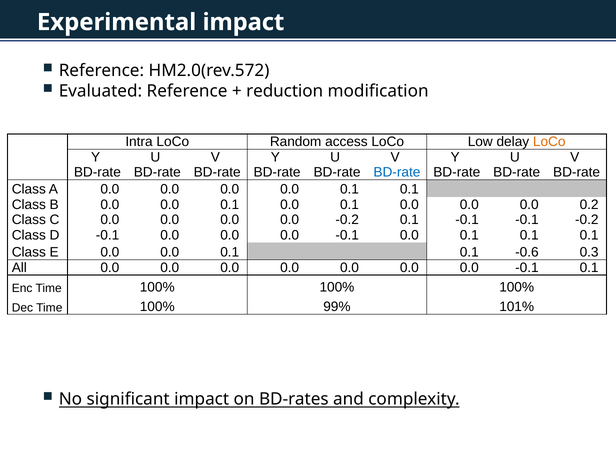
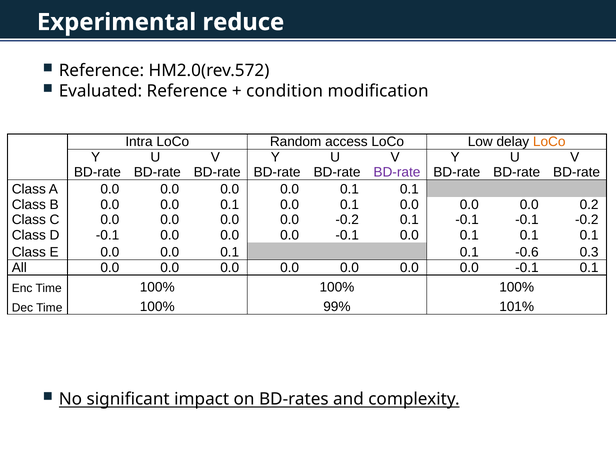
Experimental impact: impact -> reduce
reduction: reduction -> condition
BD-rate at (397, 172) colour: blue -> purple
